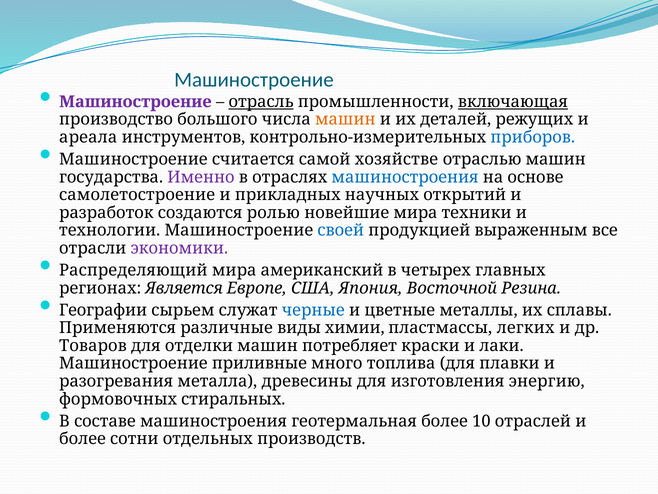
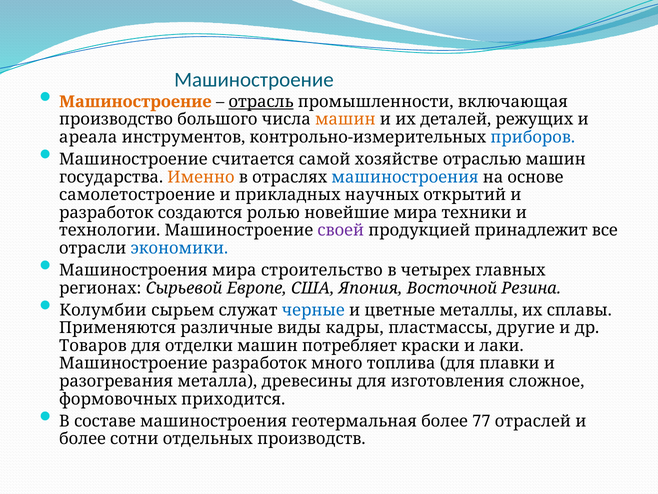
Машиностроение at (135, 102) colour: purple -> orange
включающая underline: present -> none
Именно colour: purple -> orange
своей colour: blue -> purple
выраженным: выраженным -> принадлежит
экономики colour: purple -> blue
Распределяющий at (133, 270): Распределяющий -> Машиностроения
американский: американский -> строительство
Является: Является -> Сырьевой
Географии: Географии -> Колумбии
химии: химии -> кадры
легких: легких -> другие
Машиностроение приливные: приливные -> разработок
энергию: энергию -> сложное
стиральных: стиральных -> приходится
10: 10 -> 77
